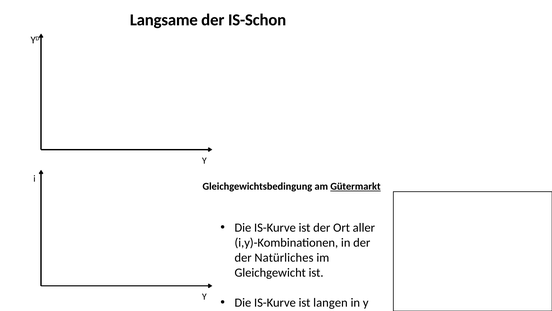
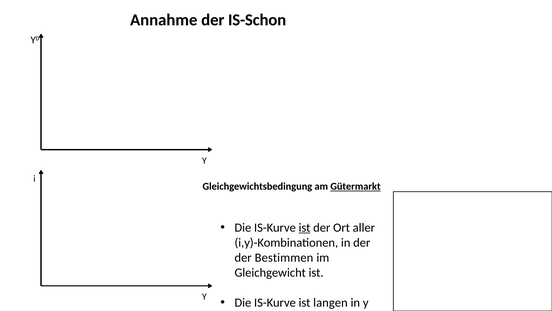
Langsame: Langsame -> Annahme
ist at (305, 227) underline: none -> present
Natürliches: Natürliches -> Bestimmen
